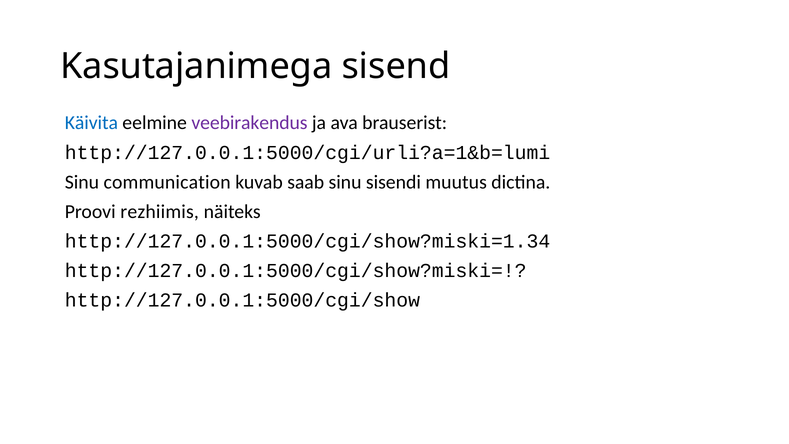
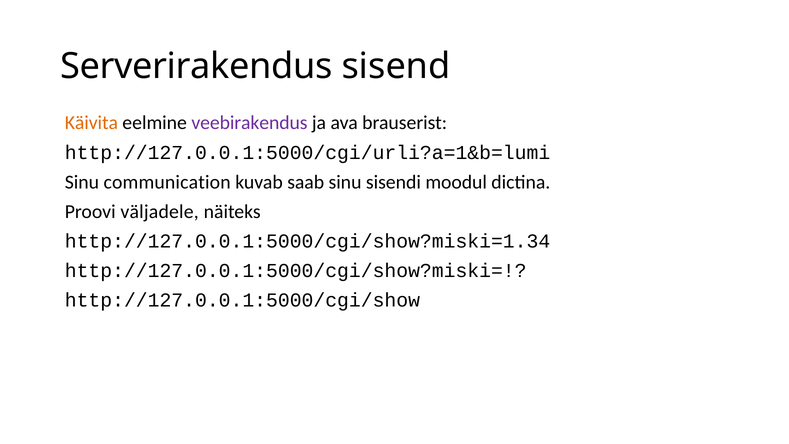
Kasutajanimega: Kasutajanimega -> Serverirakendus
Käivita colour: blue -> orange
muutus: muutus -> moodul
rezhiimis: rezhiimis -> väljadele
